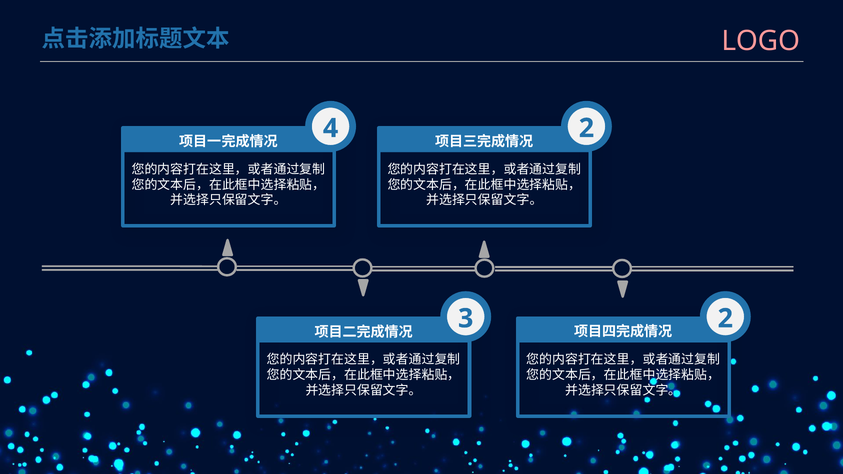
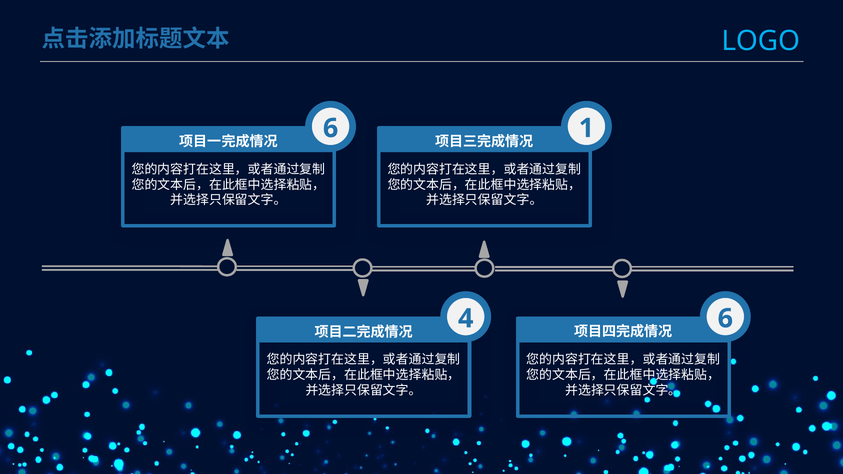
LOGO colour: pink -> light blue
4 at (331, 128): 4 -> 6
2 at (586, 128): 2 -> 1
3: 3 -> 4
2 at (725, 319): 2 -> 6
